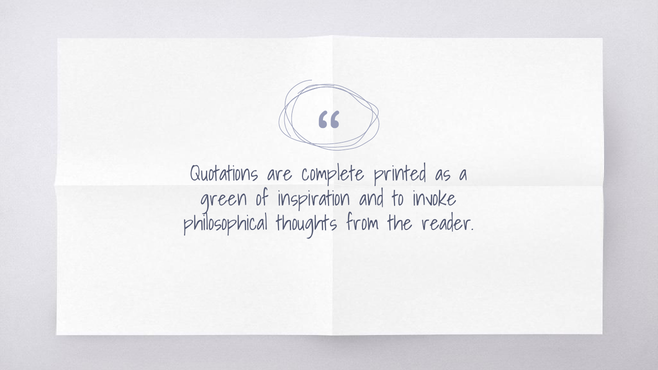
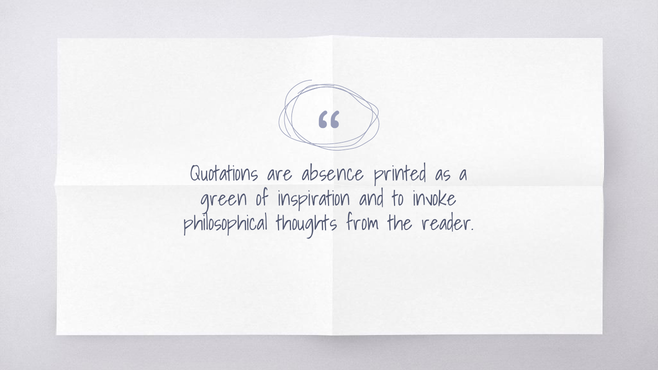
complete: complete -> absence
